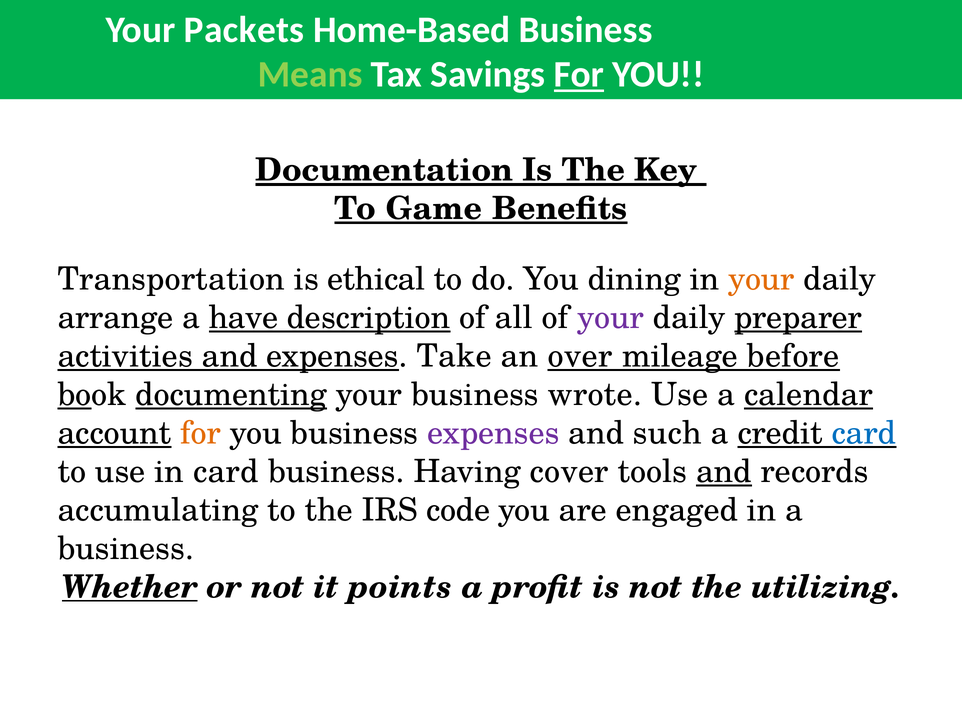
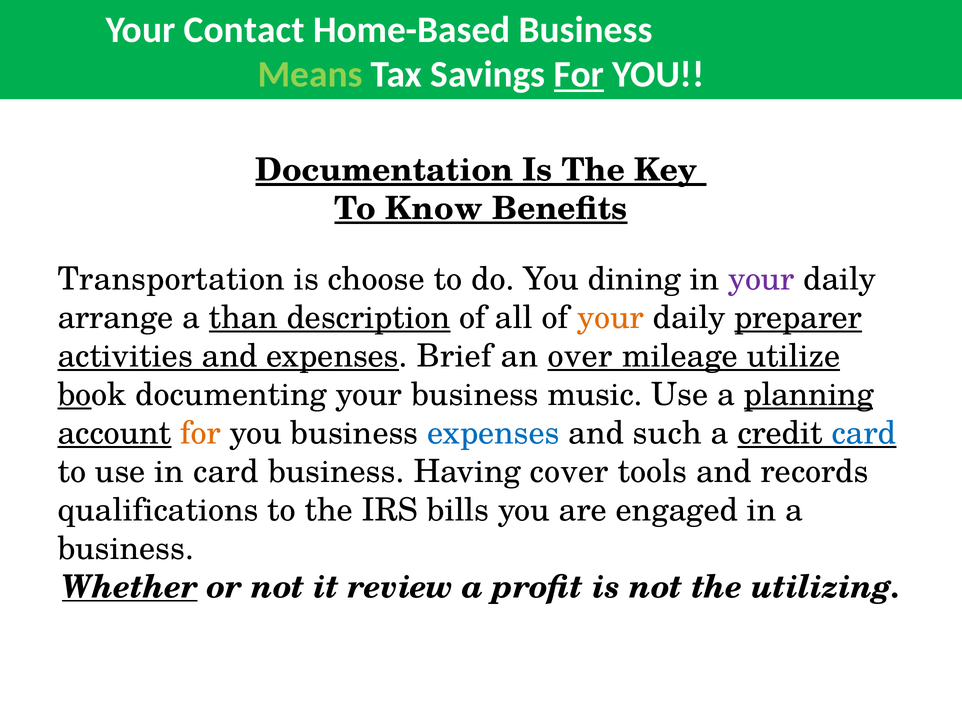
Packets: Packets -> Contact
Game: Game -> Know
ethical: ethical -> choose
your at (761, 280) colour: orange -> purple
have: have -> than
your at (611, 318) colour: purple -> orange
Take: Take -> Brief
before: before -> utilize
documenting underline: present -> none
wrote: wrote -> music
calendar: calendar -> planning
expenses at (493, 433) colour: purple -> blue
and at (724, 472) underline: present -> none
accumulating: accumulating -> qualifications
code: code -> bills
points: points -> review
